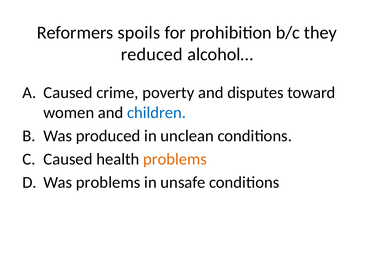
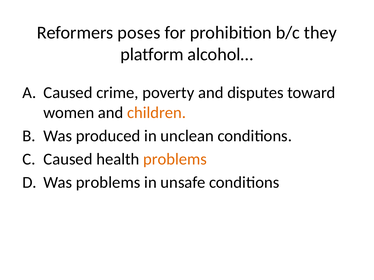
spoils: spoils -> poses
reduced: reduced -> platform
children colour: blue -> orange
